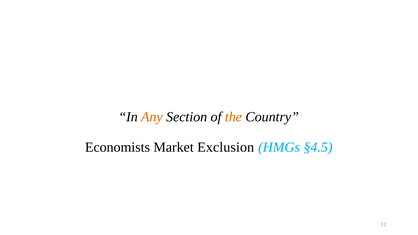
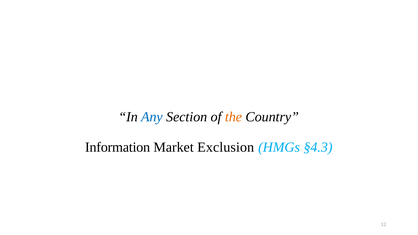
Any colour: orange -> blue
Economists: Economists -> Information
§4.5: §4.5 -> §4.3
